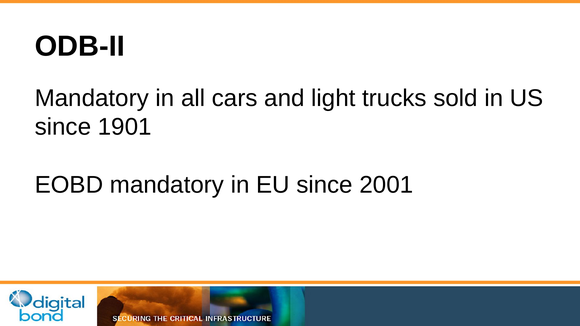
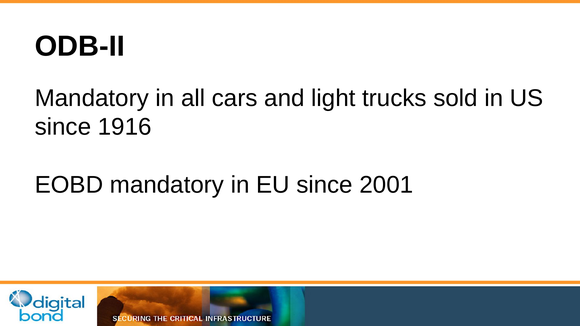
1901: 1901 -> 1916
